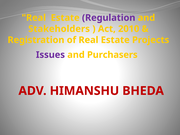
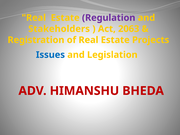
2010: 2010 -> 2063
Issues colour: purple -> blue
Purchasers: Purchasers -> Legislation
